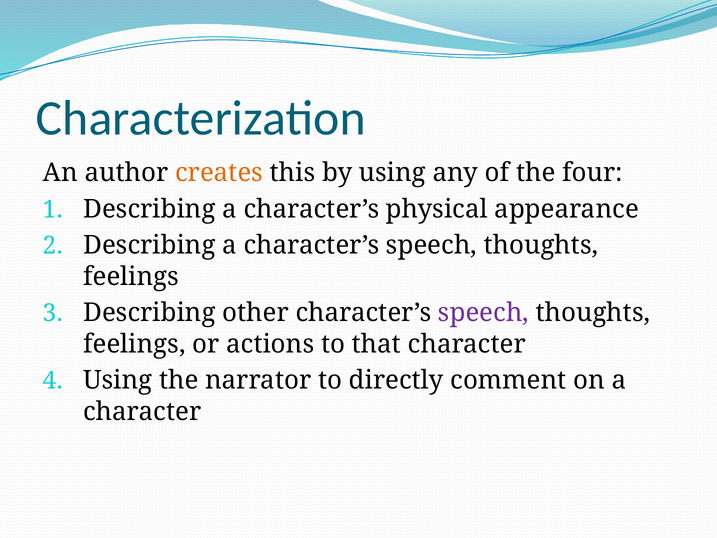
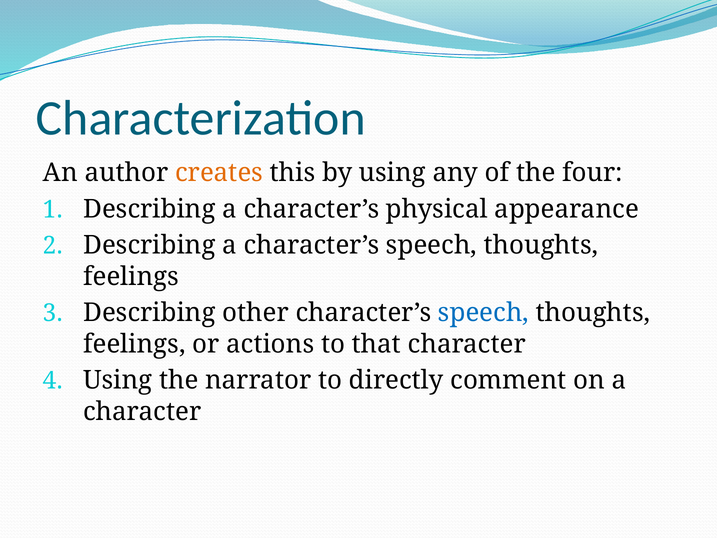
speech at (483, 313) colour: purple -> blue
